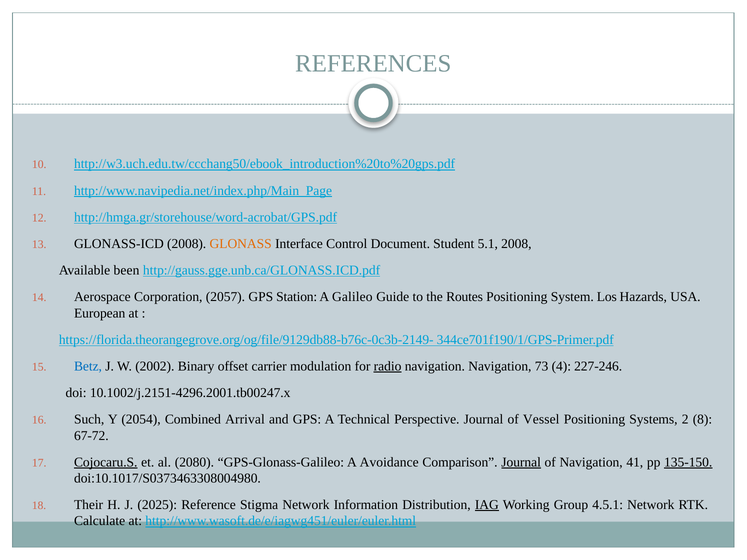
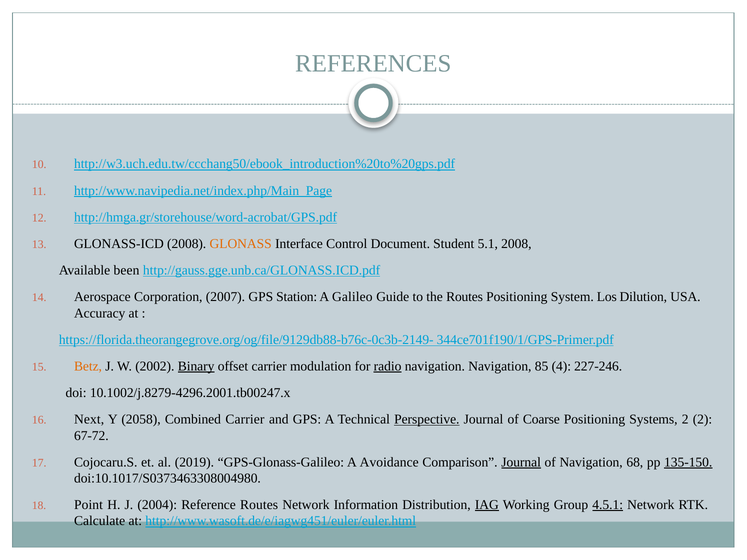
2057: 2057 -> 2007
Hazards: Hazards -> Dilution
European: European -> Accuracy
Betz colour: blue -> orange
Binary underline: none -> present
73: 73 -> 85
10.1002/j.2151-4296.2001.tb00247.x: 10.1002/j.2151-4296.2001.tb00247.x -> 10.1002/j.8279-4296.2001.tb00247.x
Such: Such -> Next
2054: 2054 -> 2058
Combined Arrival: Arrival -> Carrier
Perspective underline: none -> present
Vessel: Vessel -> Coarse
2 8: 8 -> 2
Cojocaru.S underline: present -> none
2080: 2080 -> 2019
41: 41 -> 68
Their: Their -> Point
2025: 2025 -> 2004
Reference Stigma: Stigma -> Routes
4.5.1 underline: none -> present
